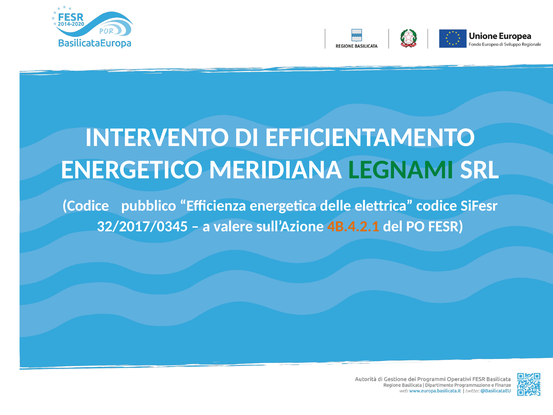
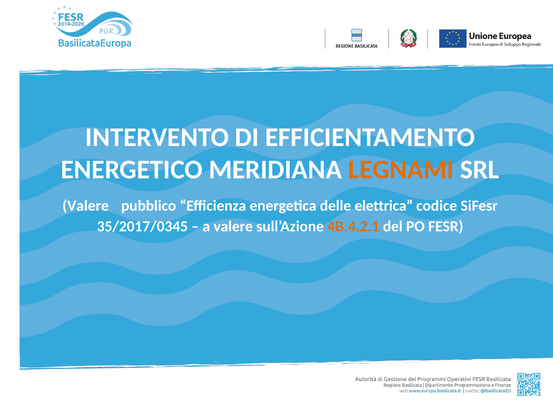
LEGNAMI colour: green -> orange
Codice at (86, 206): Codice -> Valere
32/2017/0345: 32/2017/0345 -> 35/2017/0345
